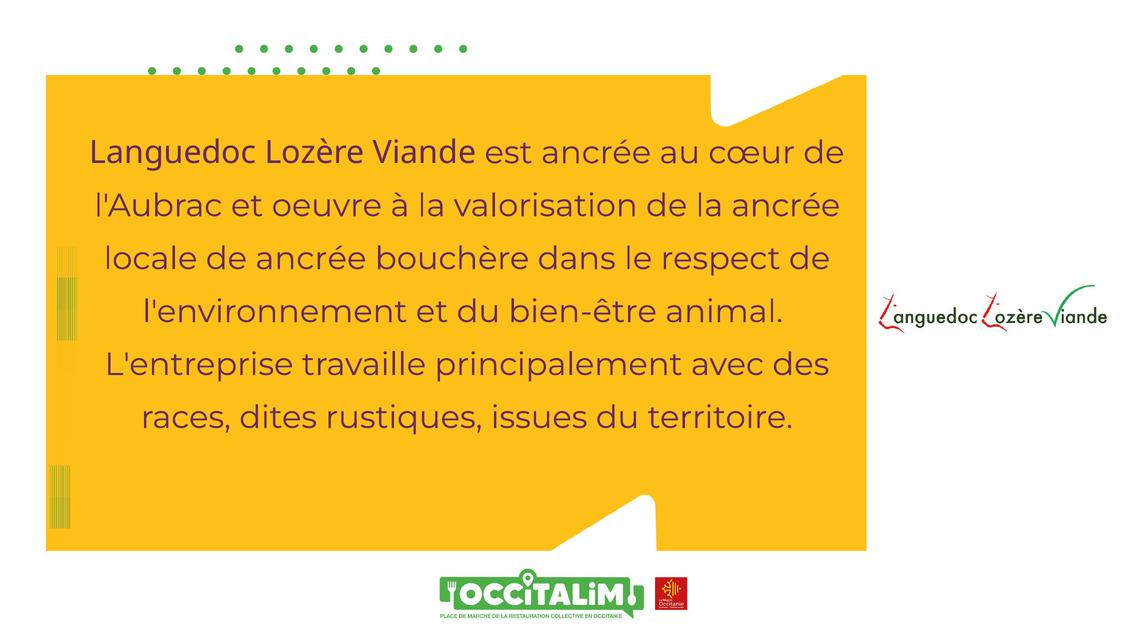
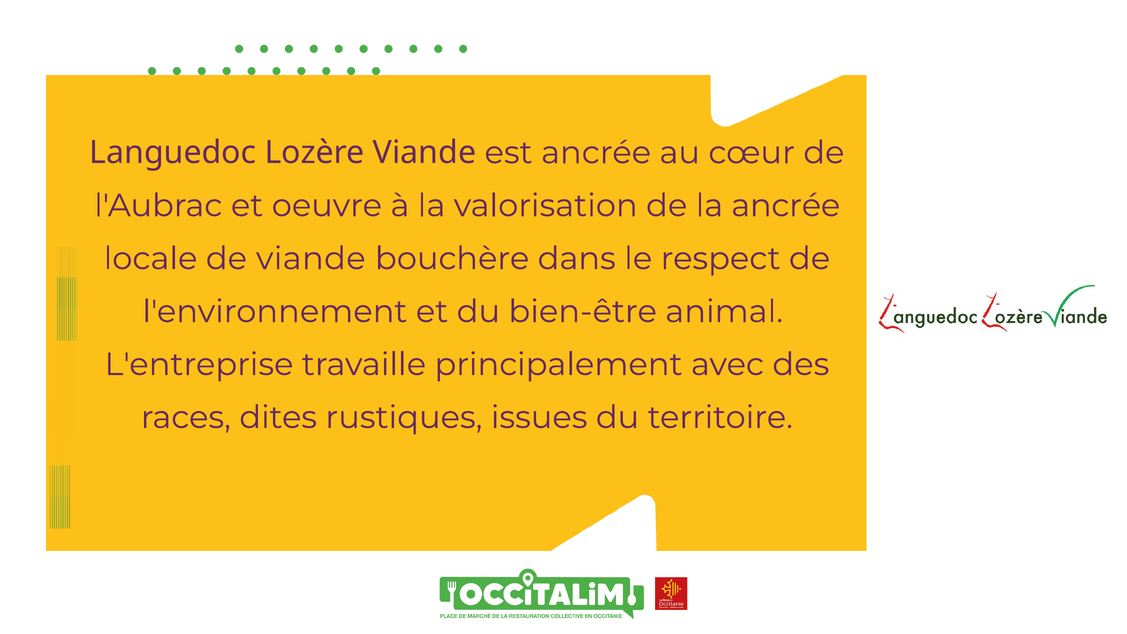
de ancrée: ancrée -> viande
